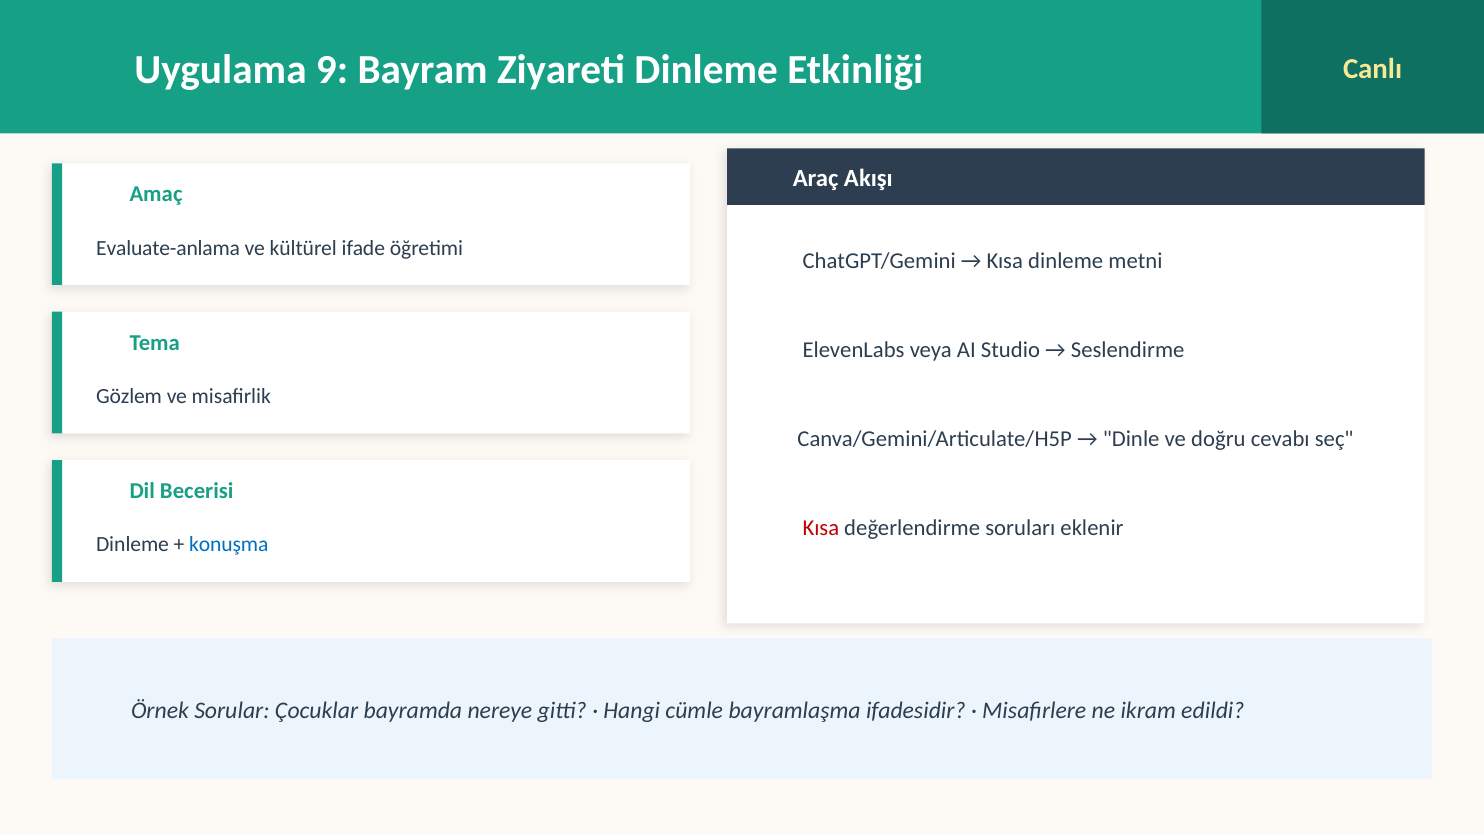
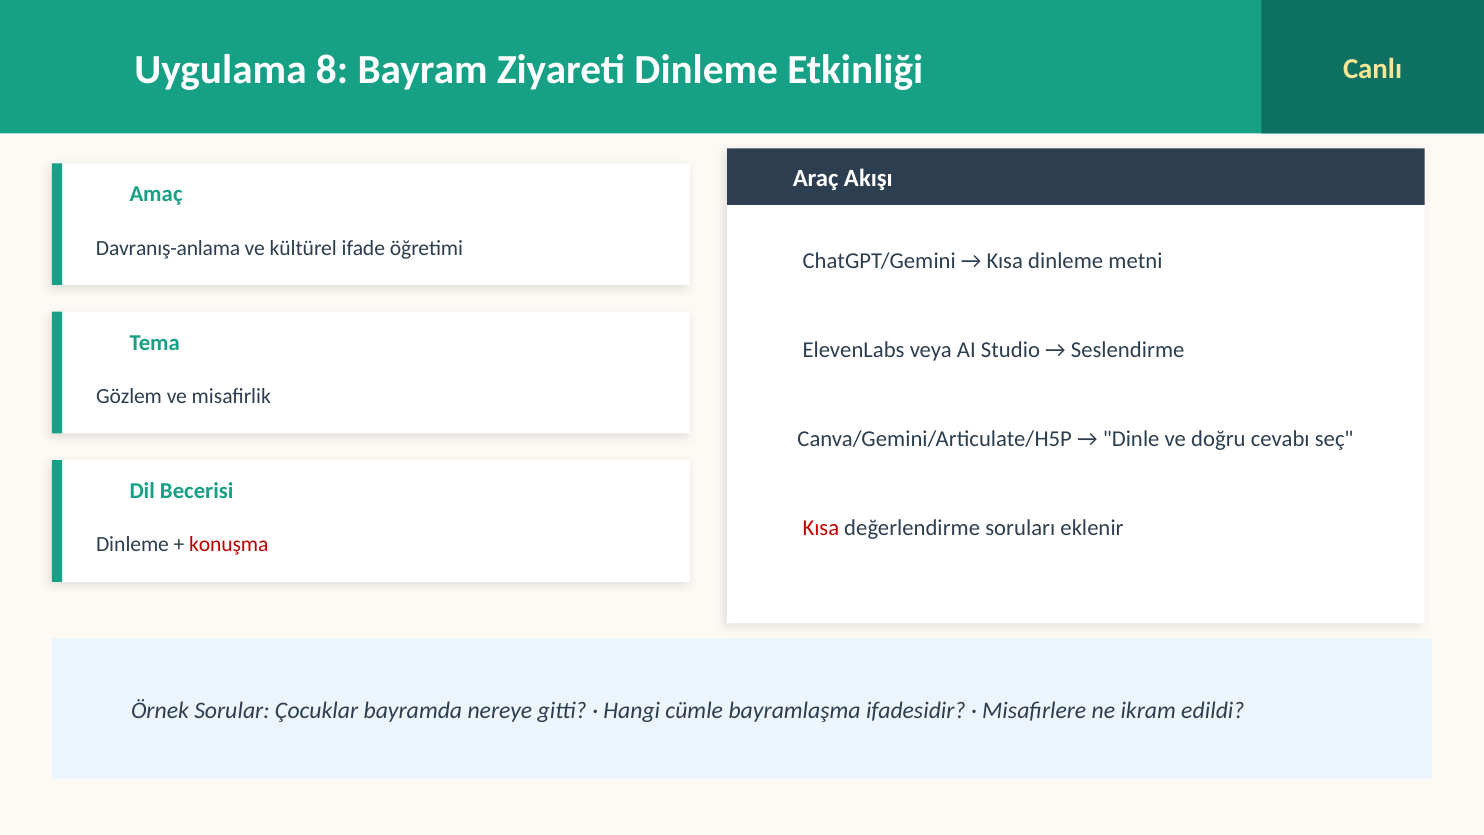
9: 9 -> 8
Evaluate-anlama: Evaluate-anlama -> Davranış-anlama
konuşma colour: blue -> red
